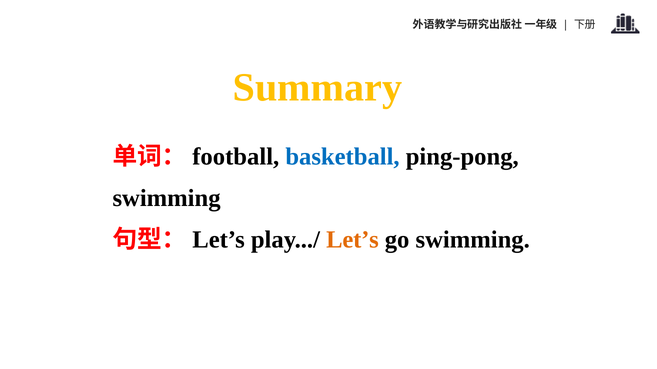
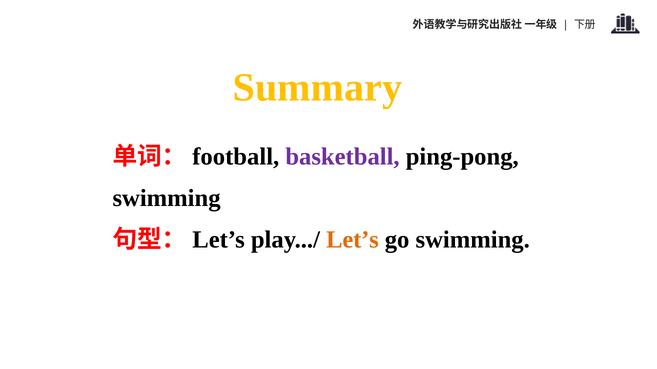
basketball colour: blue -> purple
